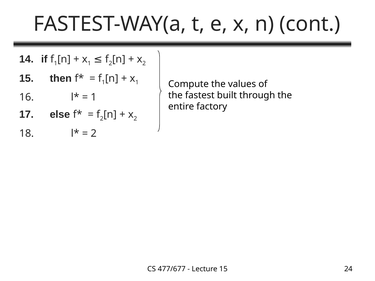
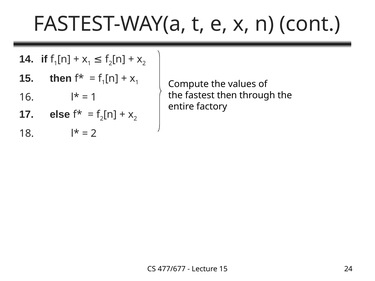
fastest built: built -> then
